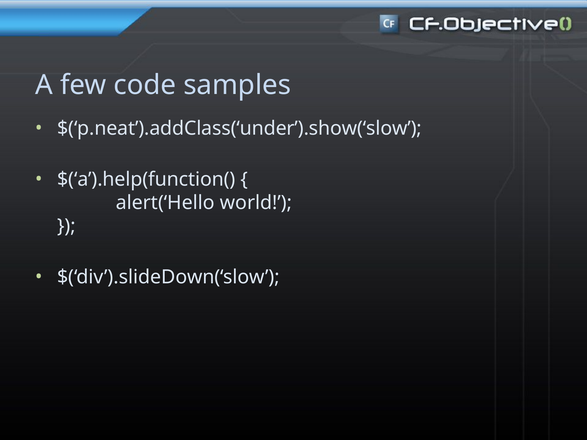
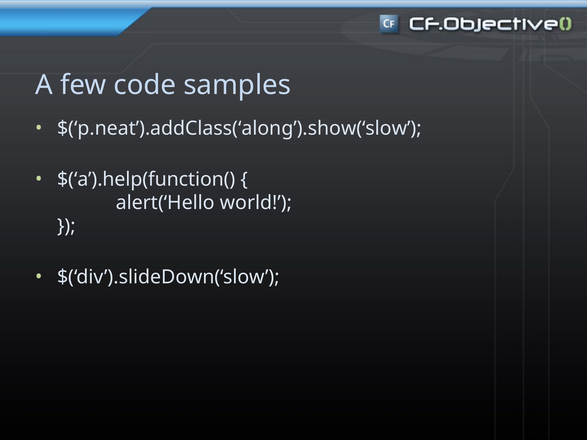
$(‘p.neat’).addClass(‘under’).show(‘slow: $(‘p.neat’).addClass(‘under’).show(‘slow -> $(‘p.neat’).addClass(‘along’).show(‘slow
